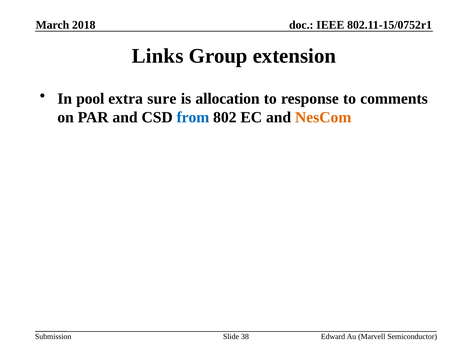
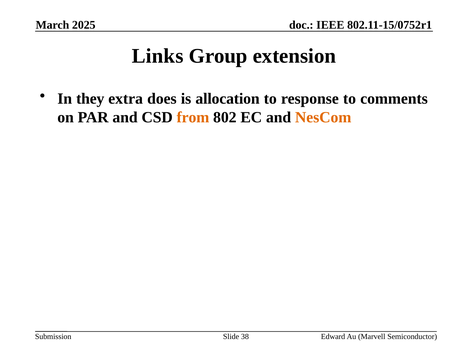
2018: 2018 -> 2025
pool: pool -> they
sure: sure -> does
from colour: blue -> orange
